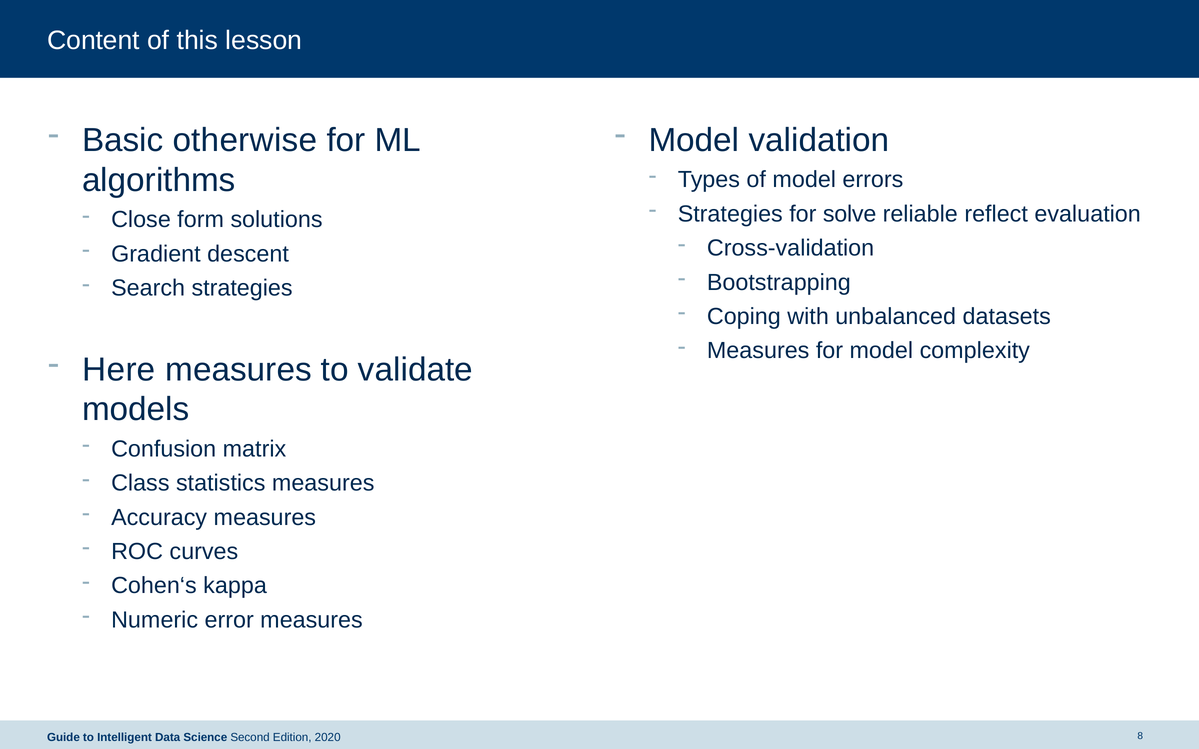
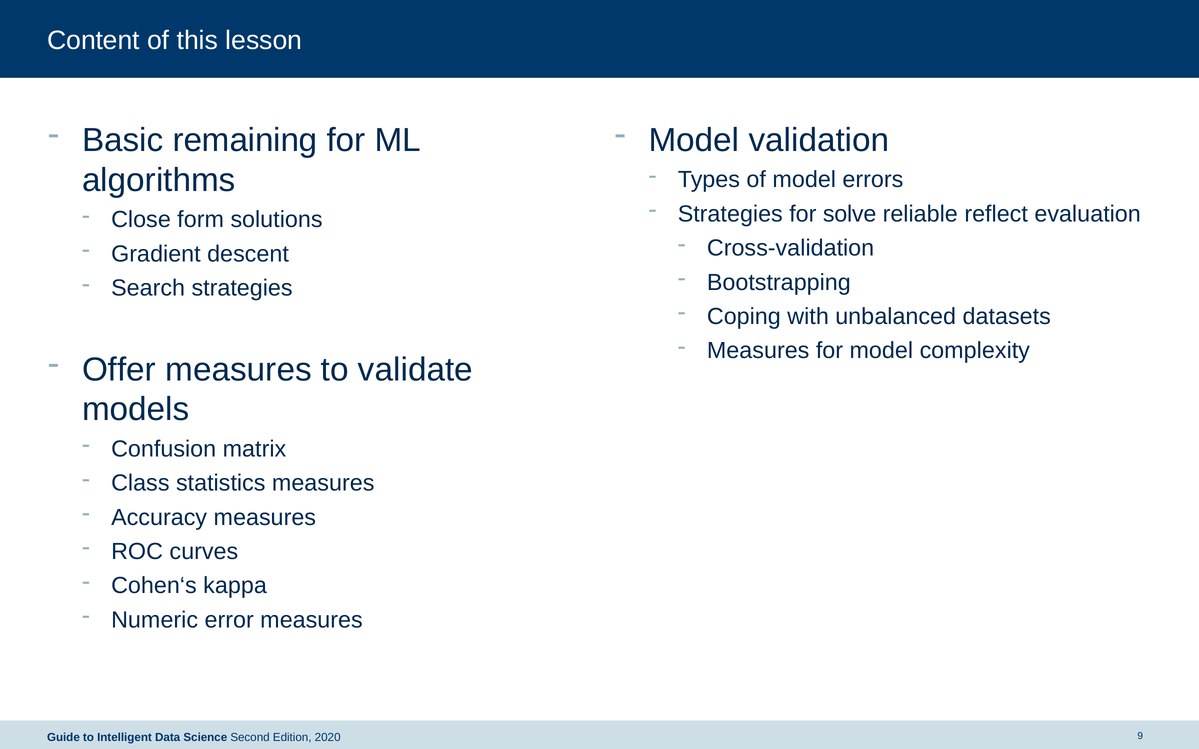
otherwise: otherwise -> remaining
Here: Here -> Offer
8: 8 -> 9
